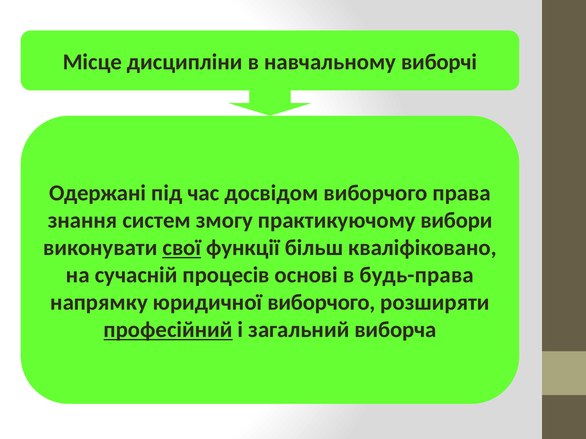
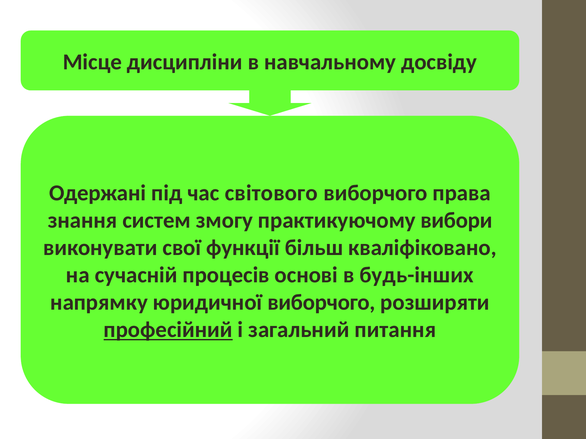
виборчі: виборчі -> досвіду
досвідом: досвідом -> світового
свої underline: present -> none
будь-права: будь-права -> будь-інших
виборча: виборча -> питання
